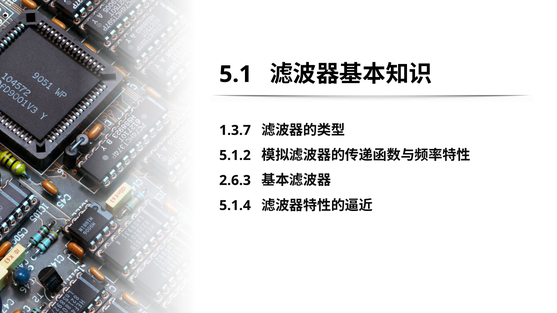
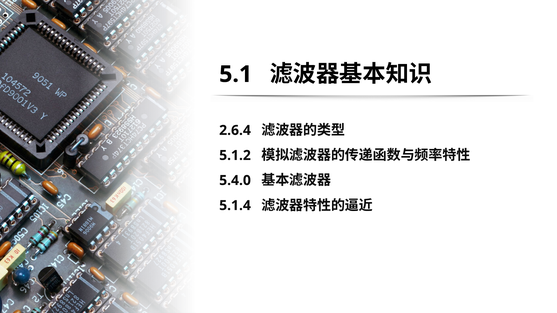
1.3.7: 1.3.7 -> 2.6.4
2.6.3: 2.6.3 -> 5.4.0
